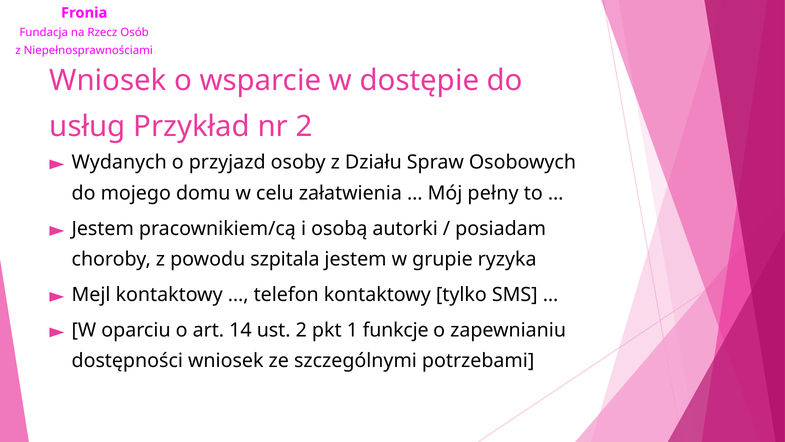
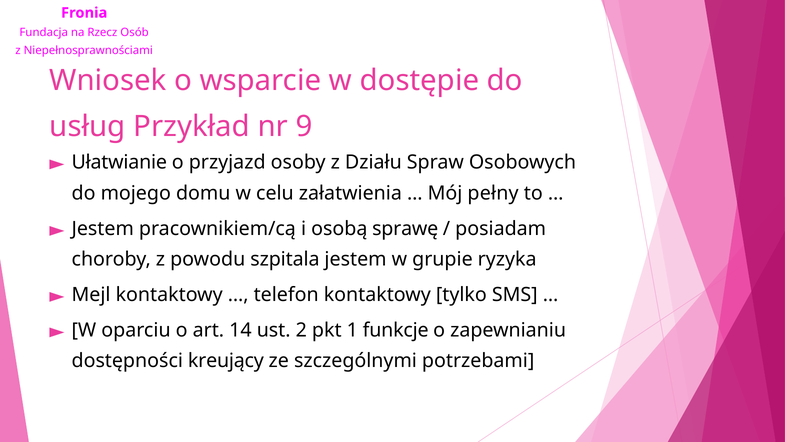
nr 2: 2 -> 9
Wydanych: Wydanych -> Ułatwianie
autorki: autorki -> sprawę
dostępności wniosek: wniosek -> kreujący
